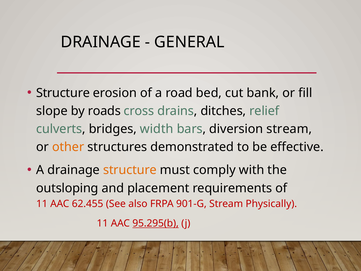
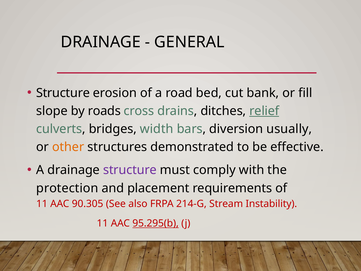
relief underline: none -> present
diversion stream: stream -> usually
structure at (130, 170) colour: orange -> purple
outsloping: outsloping -> protection
62.455: 62.455 -> 90.305
901-G: 901-G -> 214-G
Physically: Physically -> Instability
